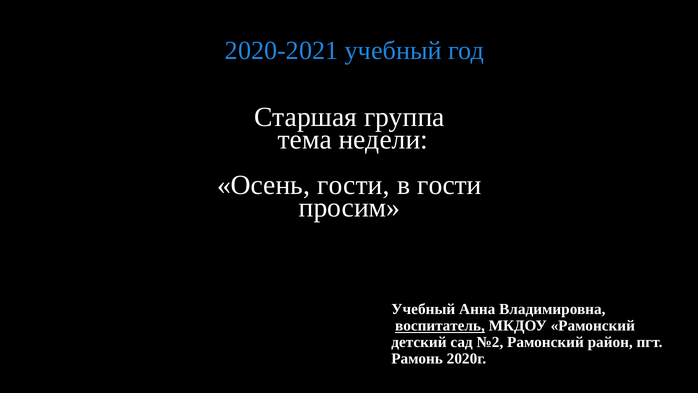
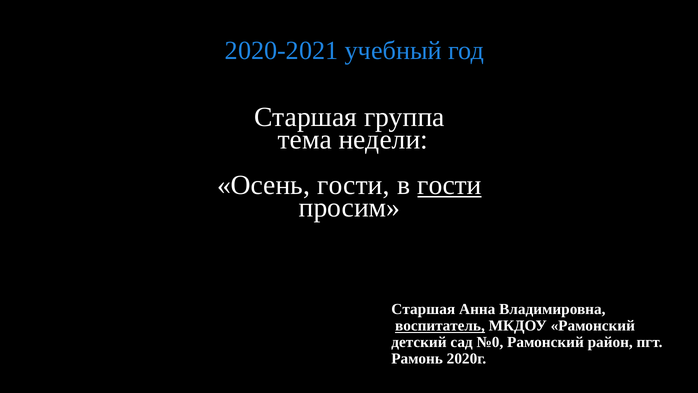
гости at (450, 185) underline: none -> present
Учебный at (423, 309): Учебный -> Старшая
№2: №2 -> №0
